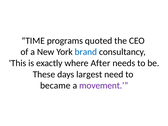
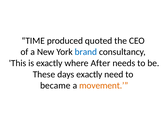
programs: programs -> produced
days largest: largest -> exactly
movement colour: purple -> orange
